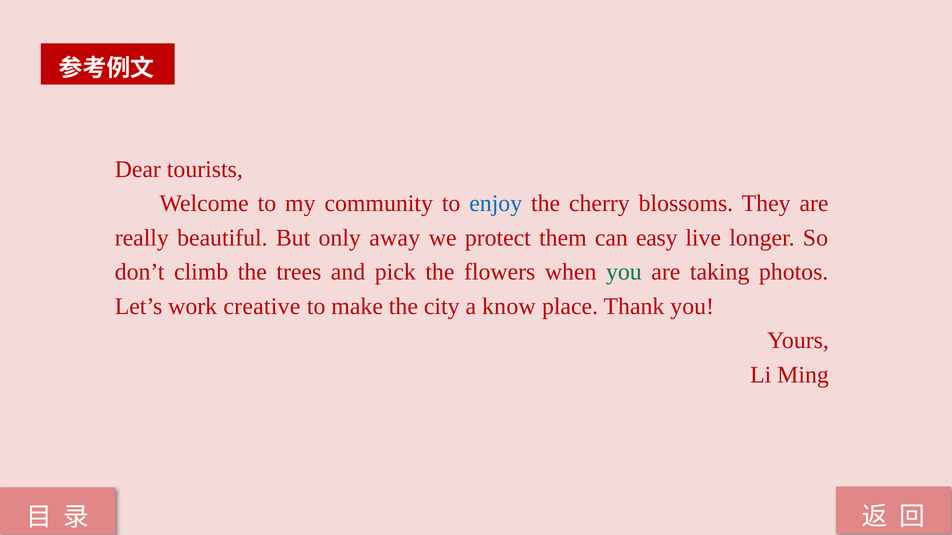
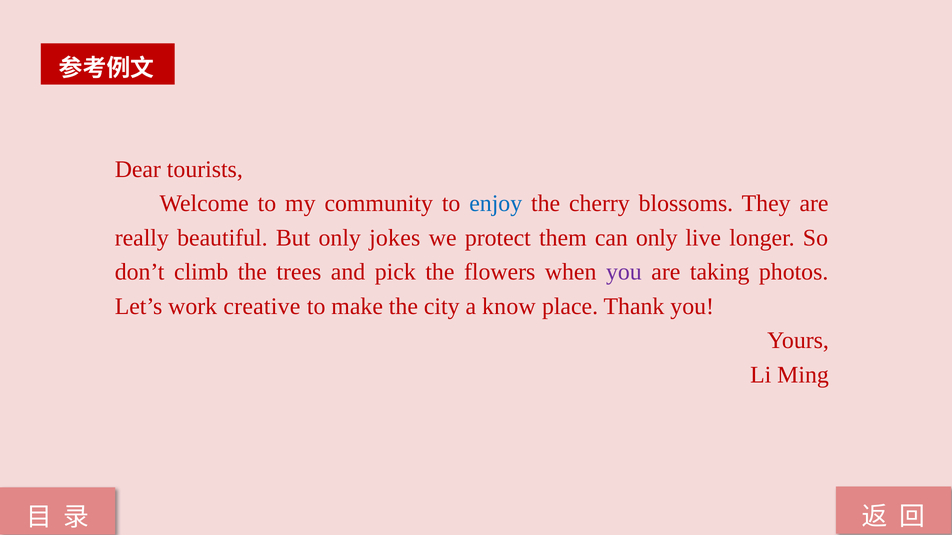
away: away -> jokes
can easy: easy -> only
you at (624, 272) colour: green -> purple
